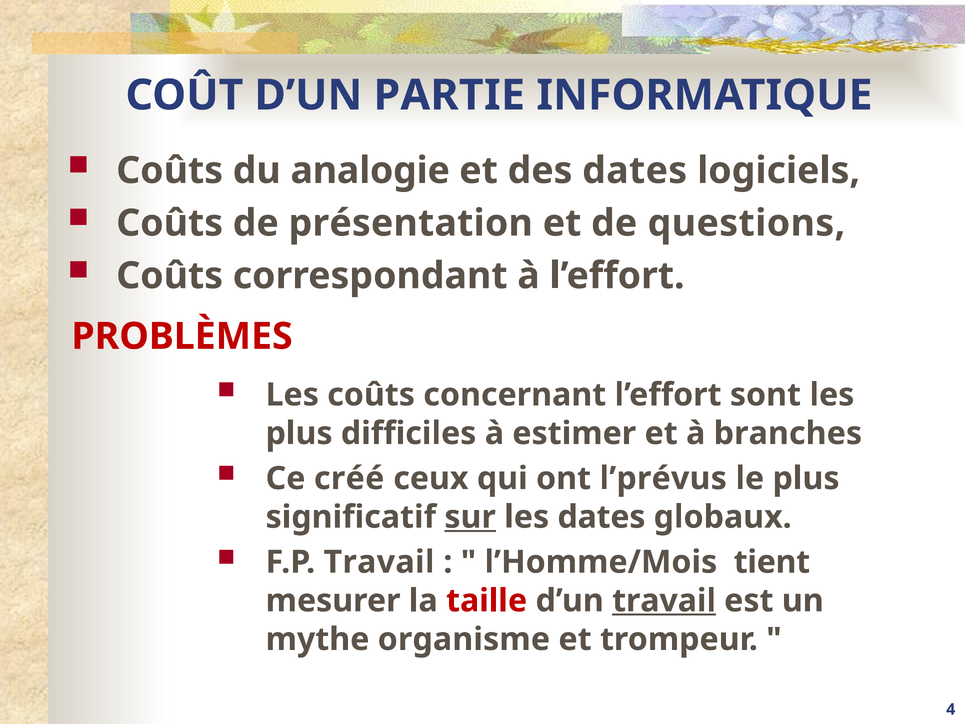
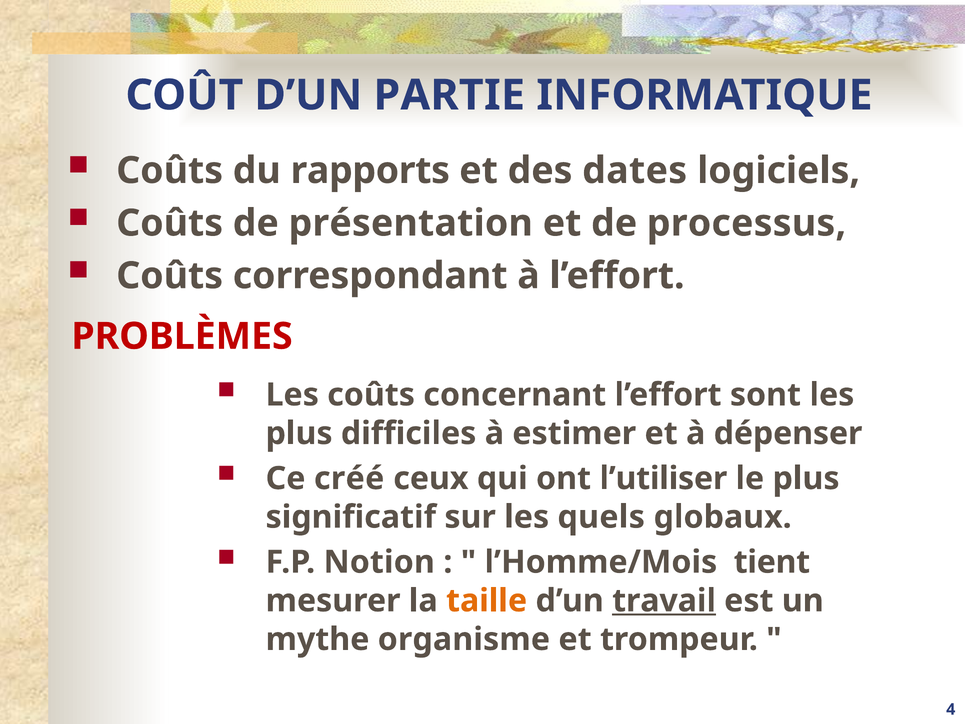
analogie: analogie -> rapports
questions: questions -> processus
branches: branches -> dépenser
l’prévus: l’prévus -> l’utiliser
sur underline: present -> none
les dates: dates -> quels
F.P Travail: Travail -> Notion
taille colour: red -> orange
